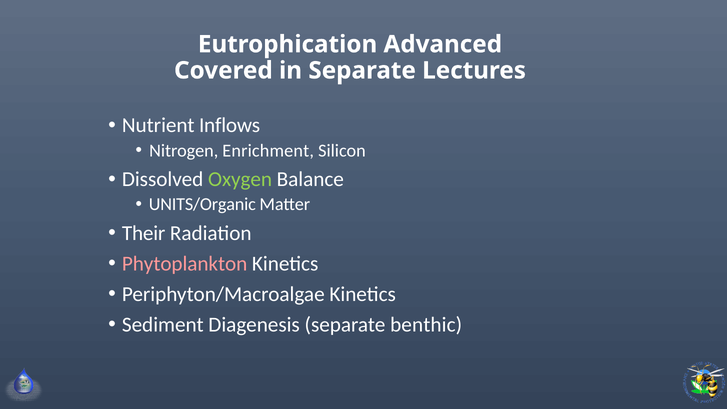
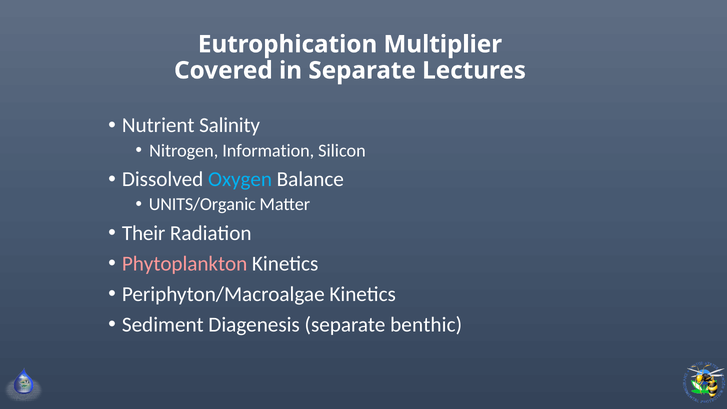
Advanced: Advanced -> Multiplier
Inflows: Inflows -> Salinity
Enrichment: Enrichment -> Information
Oxygen colour: light green -> light blue
